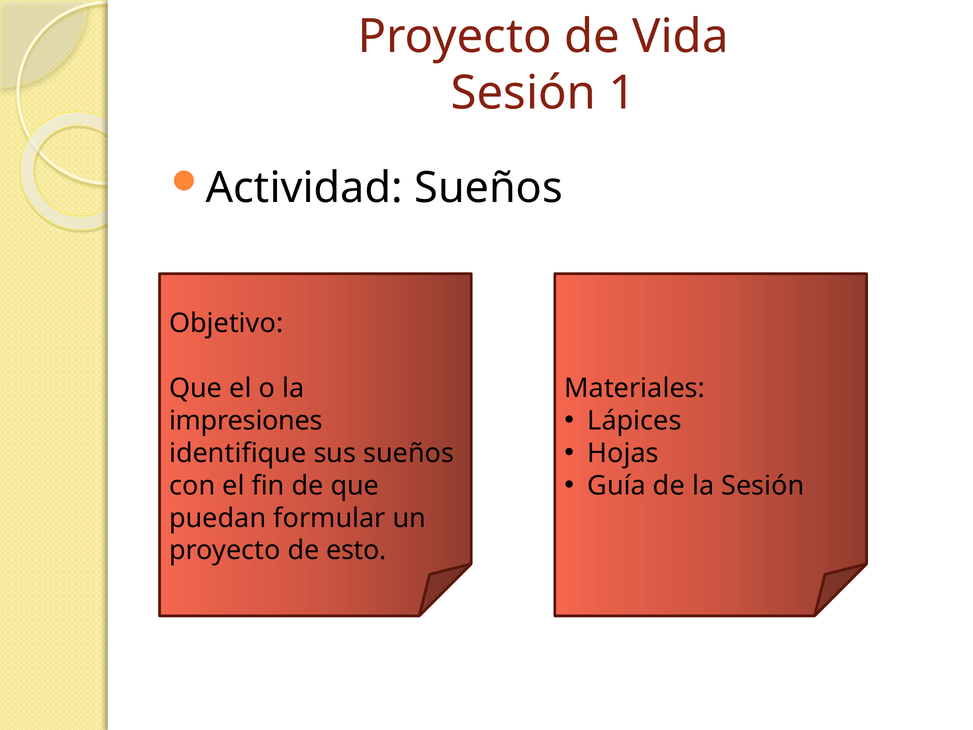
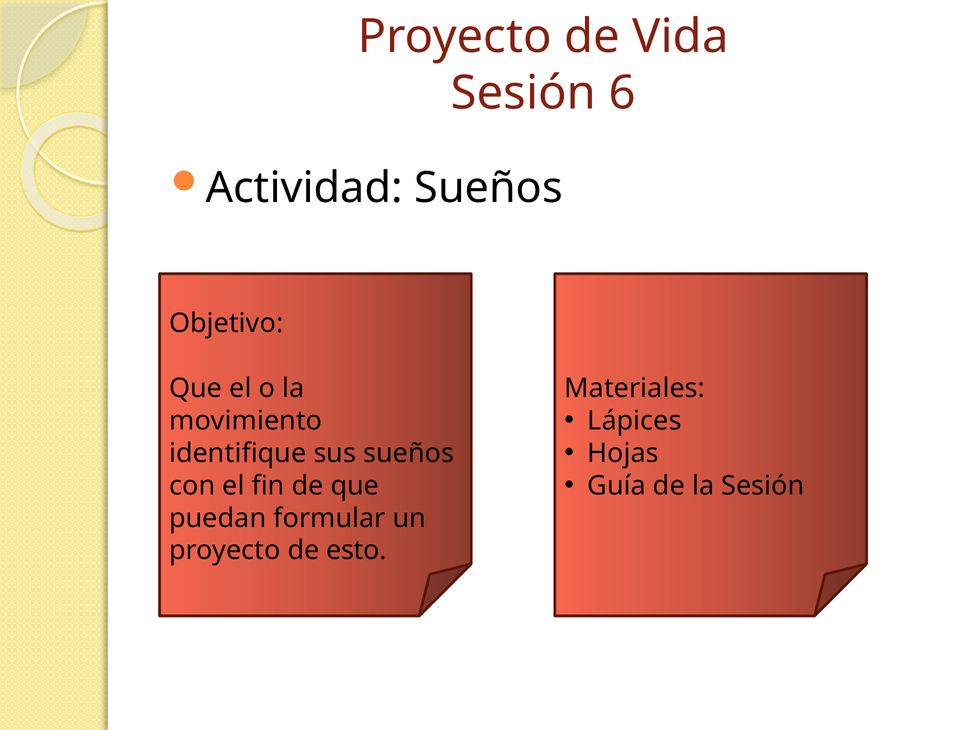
1: 1 -> 6
impresiones: impresiones -> movimiento
